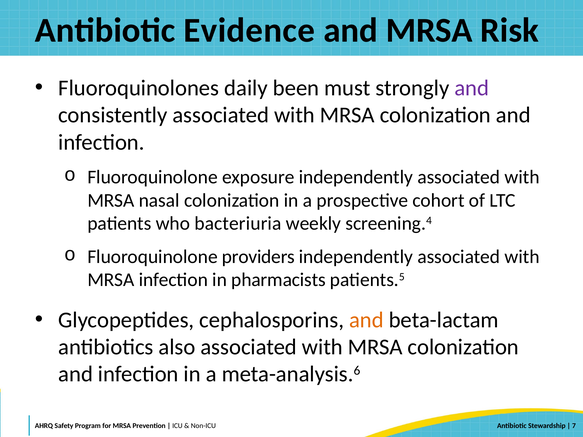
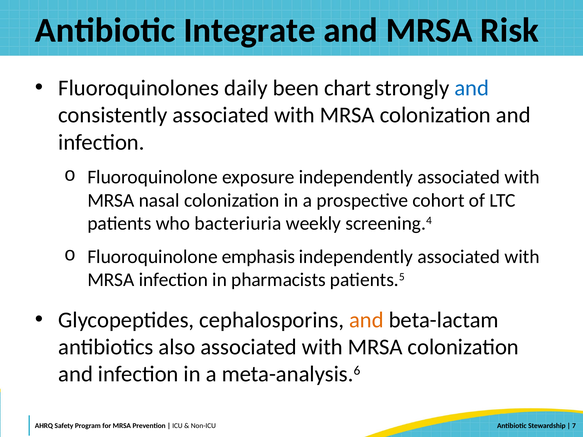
Evidence: Evidence -> Integrate
must: must -> chart
and at (472, 88) colour: purple -> blue
providers: providers -> emphasis
